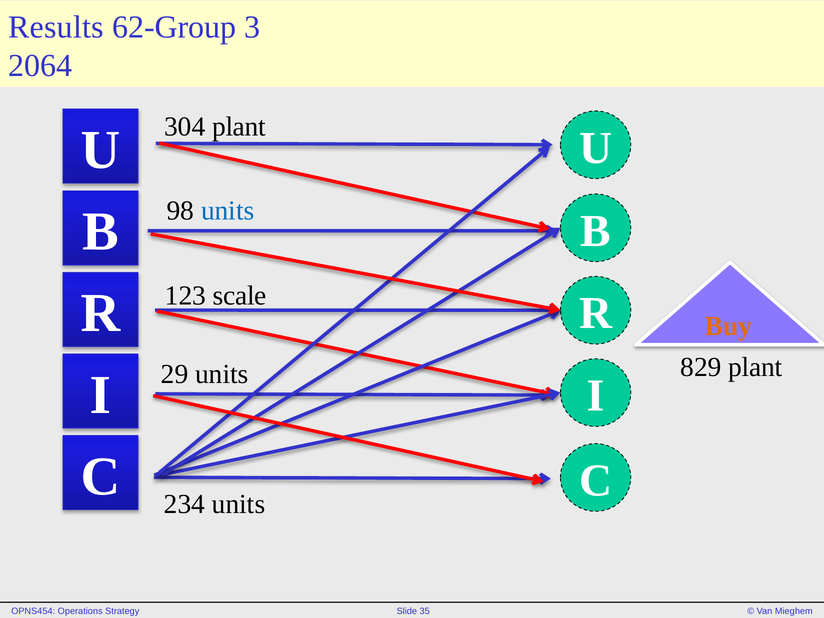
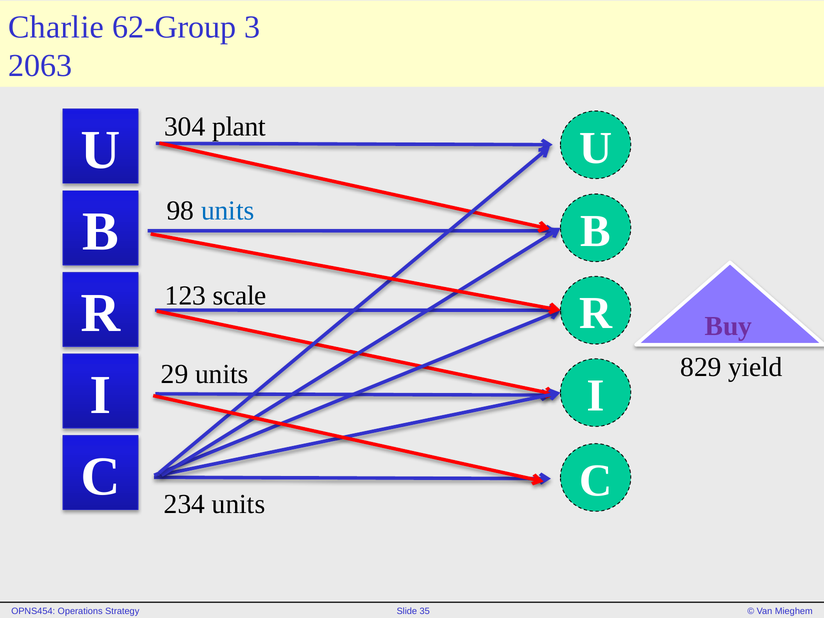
Results: Results -> Charlie
2064: 2064 -> 2063
Buy colour: orange -> purple
829 plant: plant -> yield
